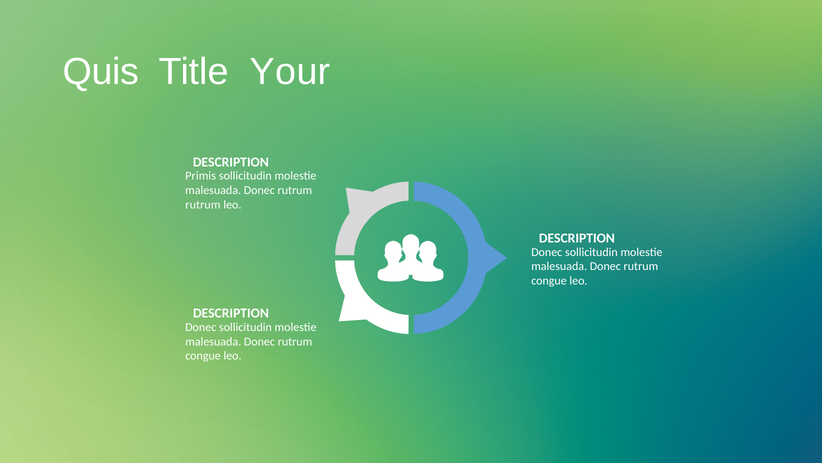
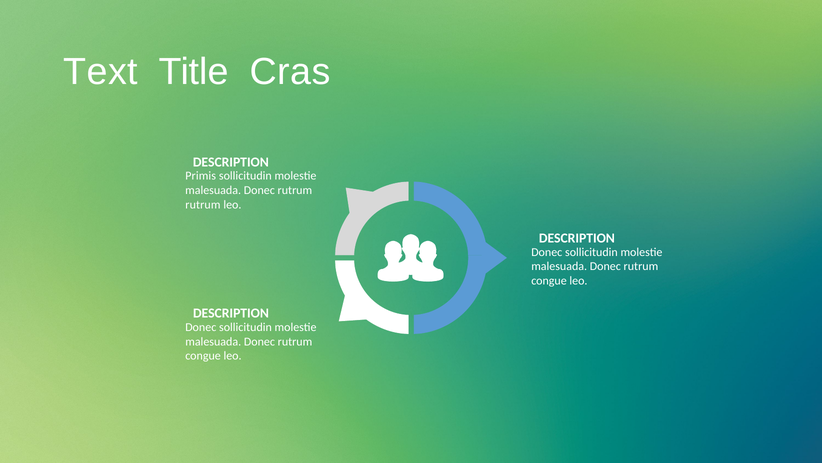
Quis: Quis -> Text
Your: Your -> Cras
